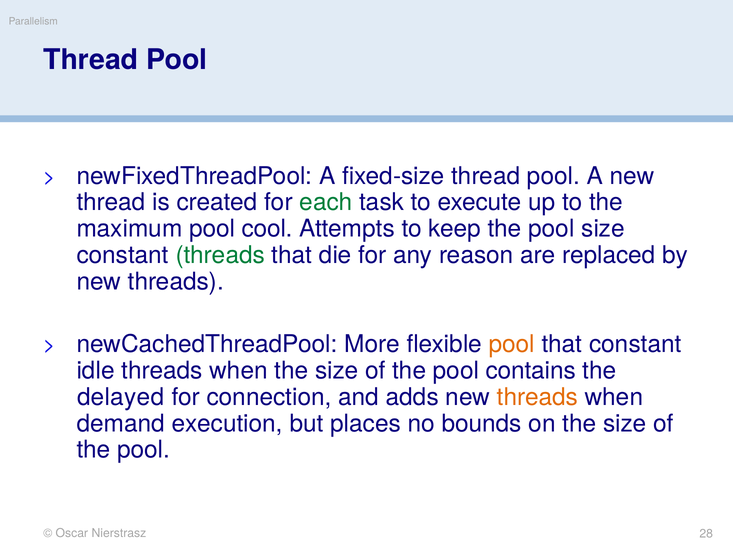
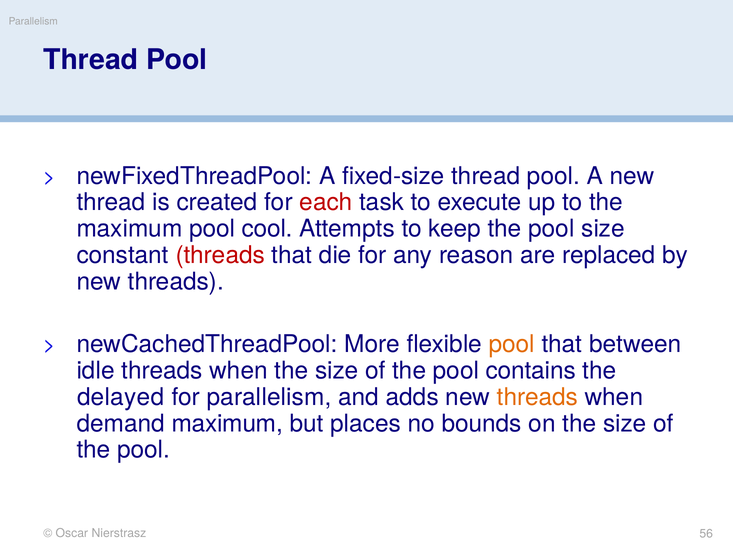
each colour: green -> red
threads at (220, 255) colour: green -> red
that constant: constant -> between
for connection: connection -> parallelism
demand execution: execution -> maximum
28: 28 -> 56
